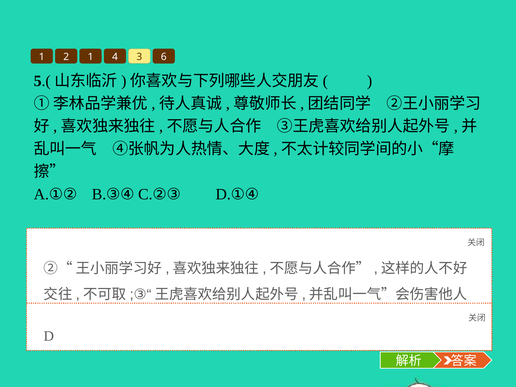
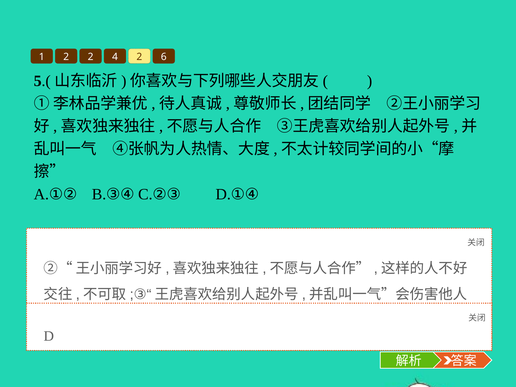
2 1: 1 -> 2
4 3: 3 -> 2
